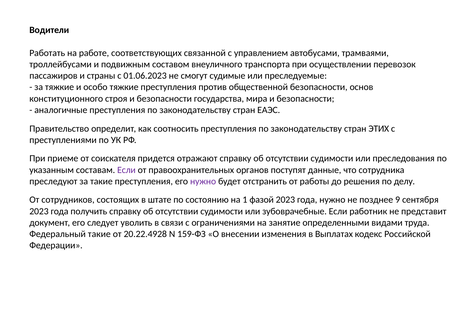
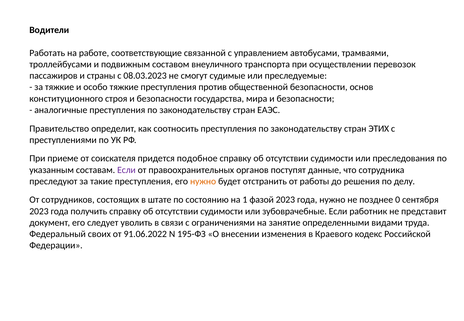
соответствующих: соответствующих -> соответствующие
01.06.2023: 01.06.2023 -> 08.03.2023
отражают: отражают -> подобное
нужно at (203, 181) colour: purple -> orange
9: 9 -> 0
Федеральный такие: такие -> своих
20.22.4928: 20.22.4928 -> 91.06.2022
159-ФЗ: 159-ФЗ -> 195-ФЗ
Выплатах: Выплатах -> Краевого
